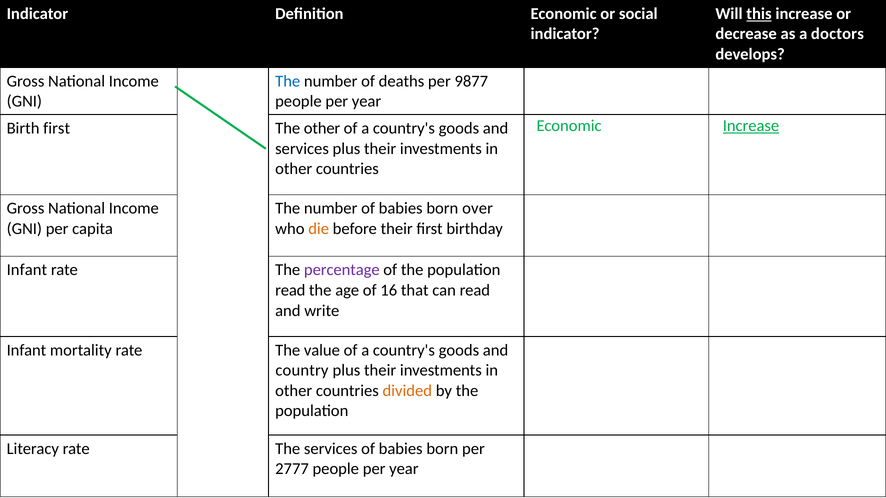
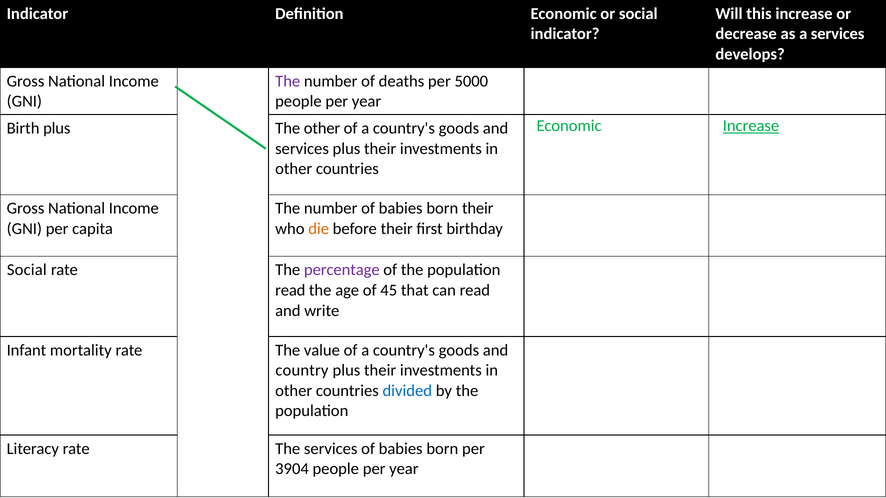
this underline: present -> none
a doctors: doctors -> services
The at (288, 81) colour: blue -> purple
9877: 9877 -> 5000
Birth first: first -> plus
born over: over -> their
Infant at (27, 270): Infant -> Social
16: 16 -> 45
divided colour: orange -> blue
2777: 2777 -> 3904
